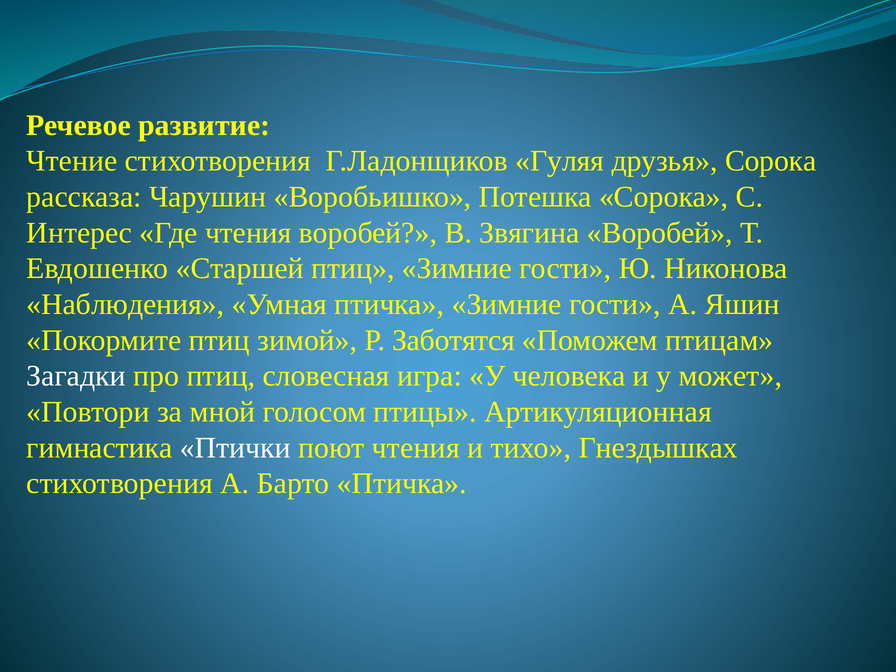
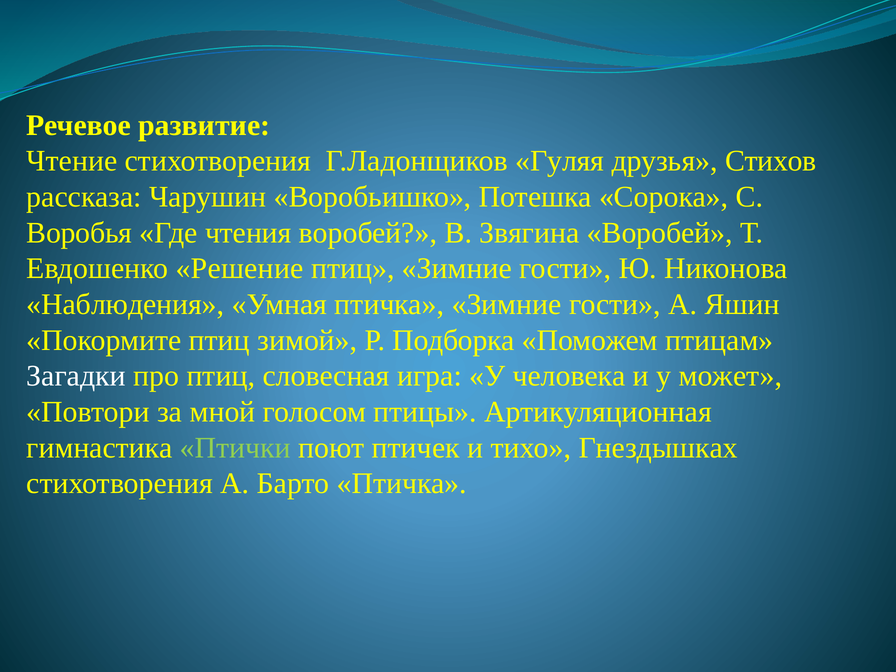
друзья Сорока: Сорока -> Стихов
Интерес: Интерес -> Воробья
Старшей: Старшей -> Решение
Заботятся: Заботятся -> Подборка
Птички colour: white -> light green
поют чтения: чтения -> птичек
